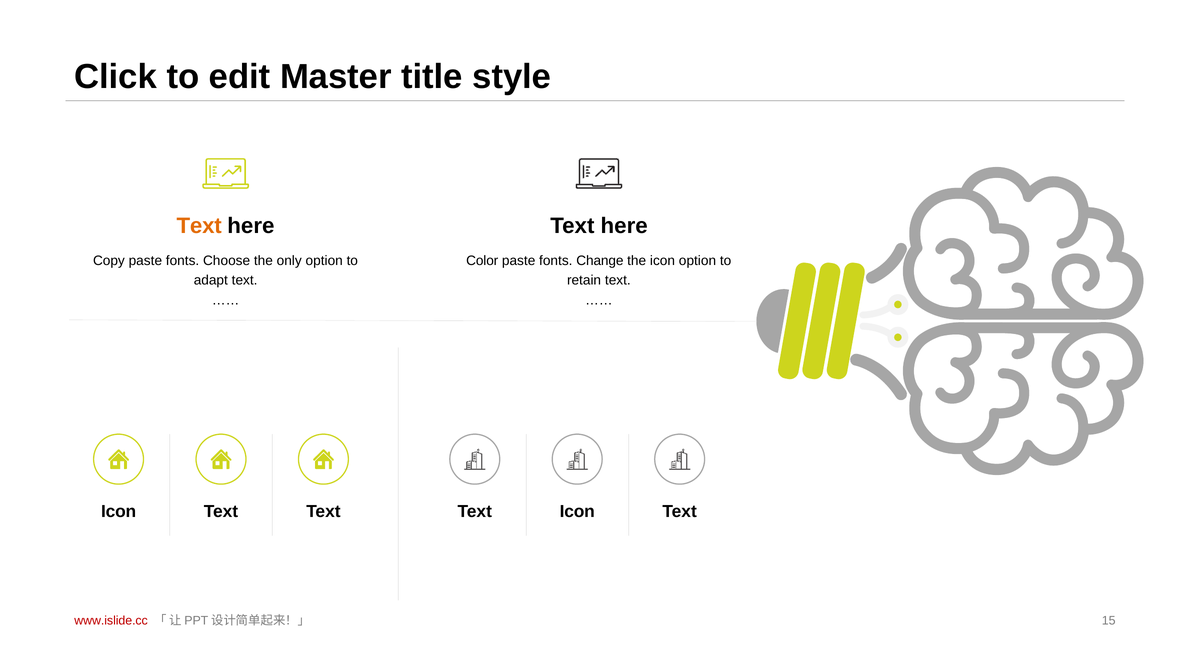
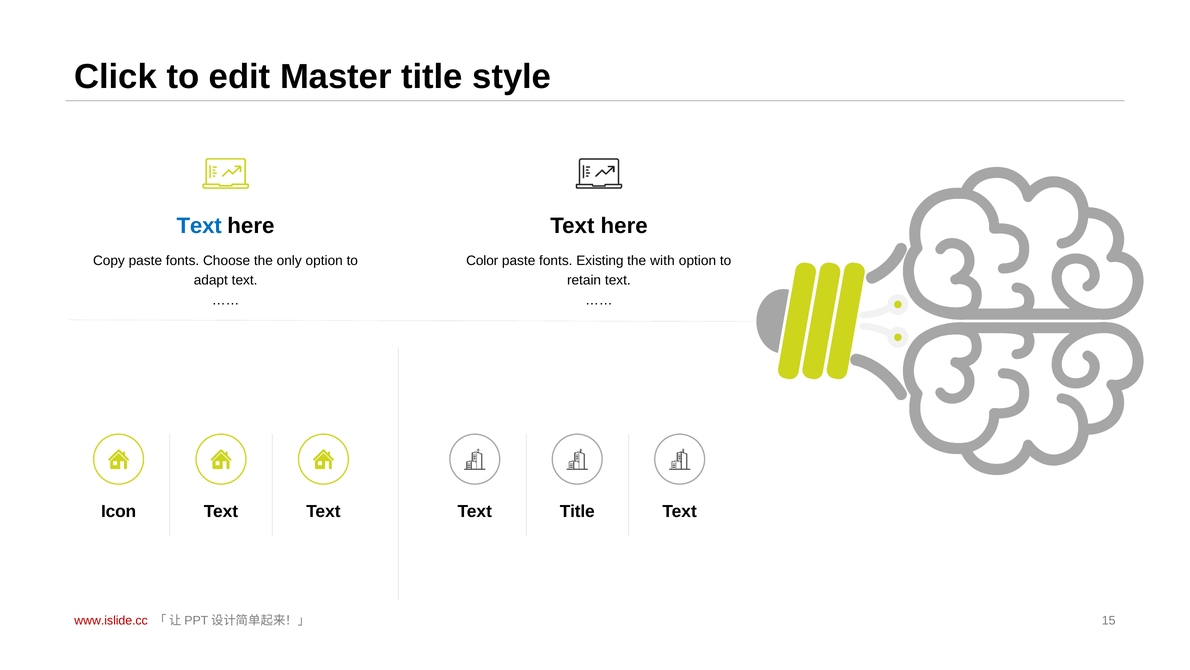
Text at (199, 226) colour: orange -> blue
Change: Change -> Existing
the icon: icon -> with
Text Icon: Icon -> Title
